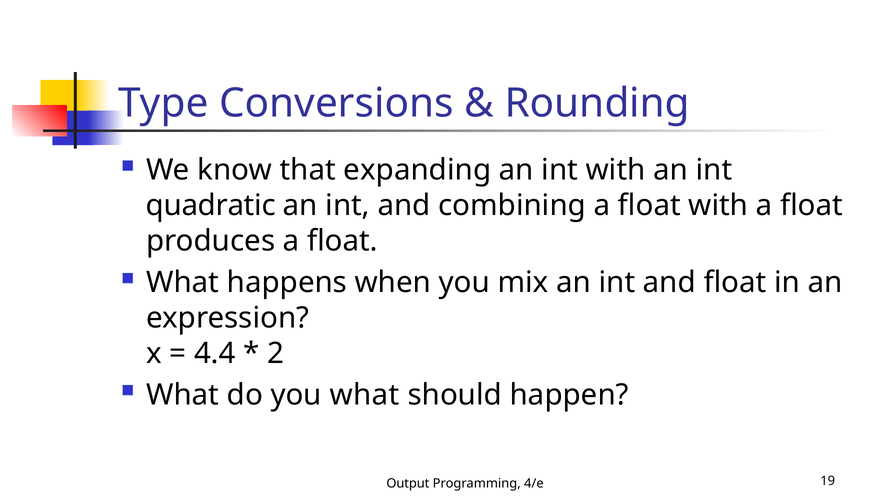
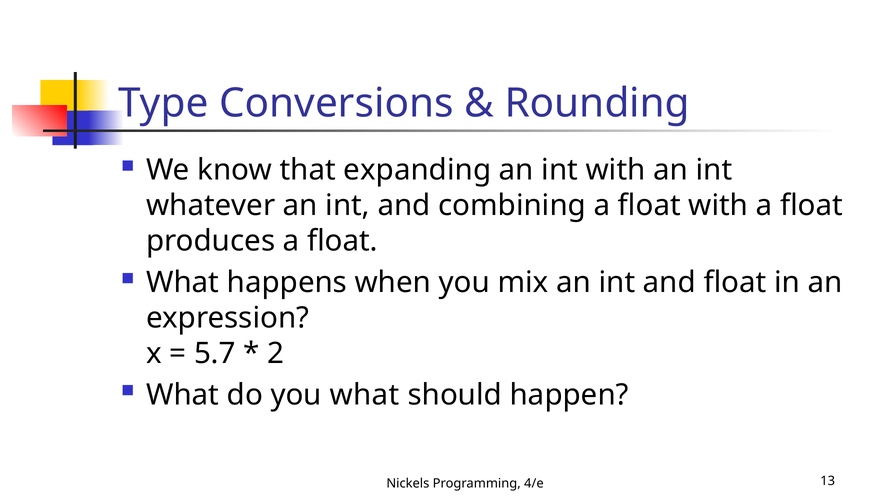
quadratic: quadratic -> whatever
4.4: 4.4 -> 5.7
Output: Output -> Nickels
19: 19 -> 13
